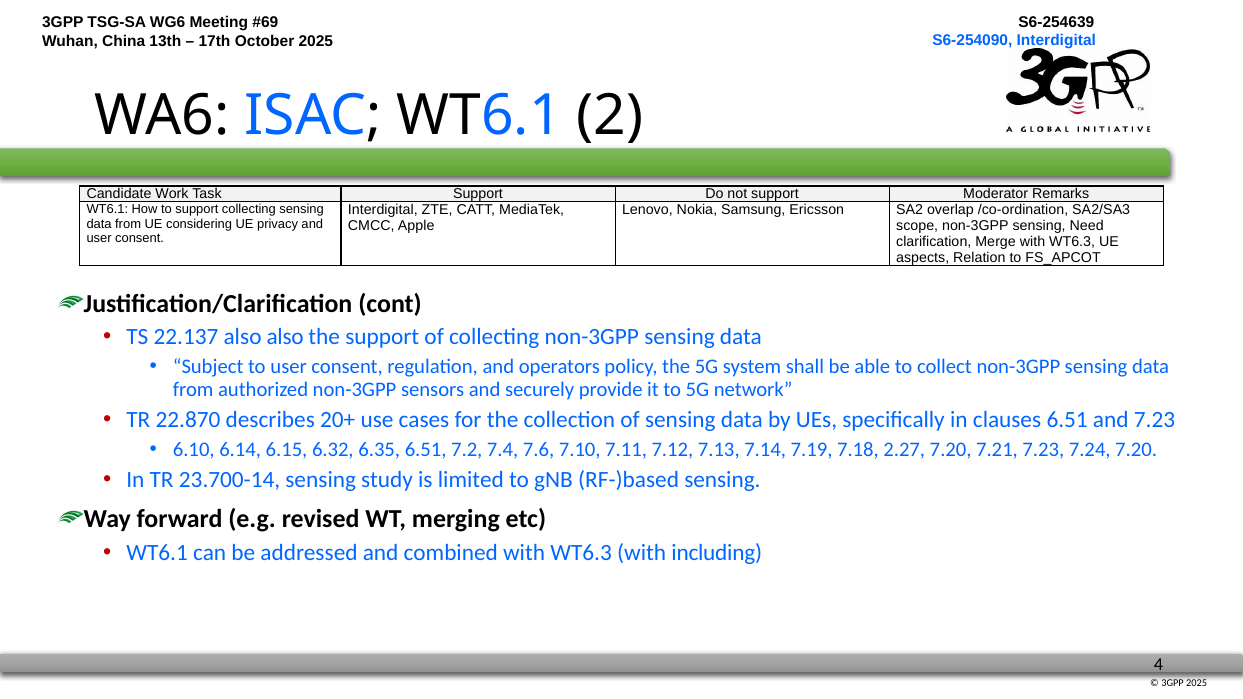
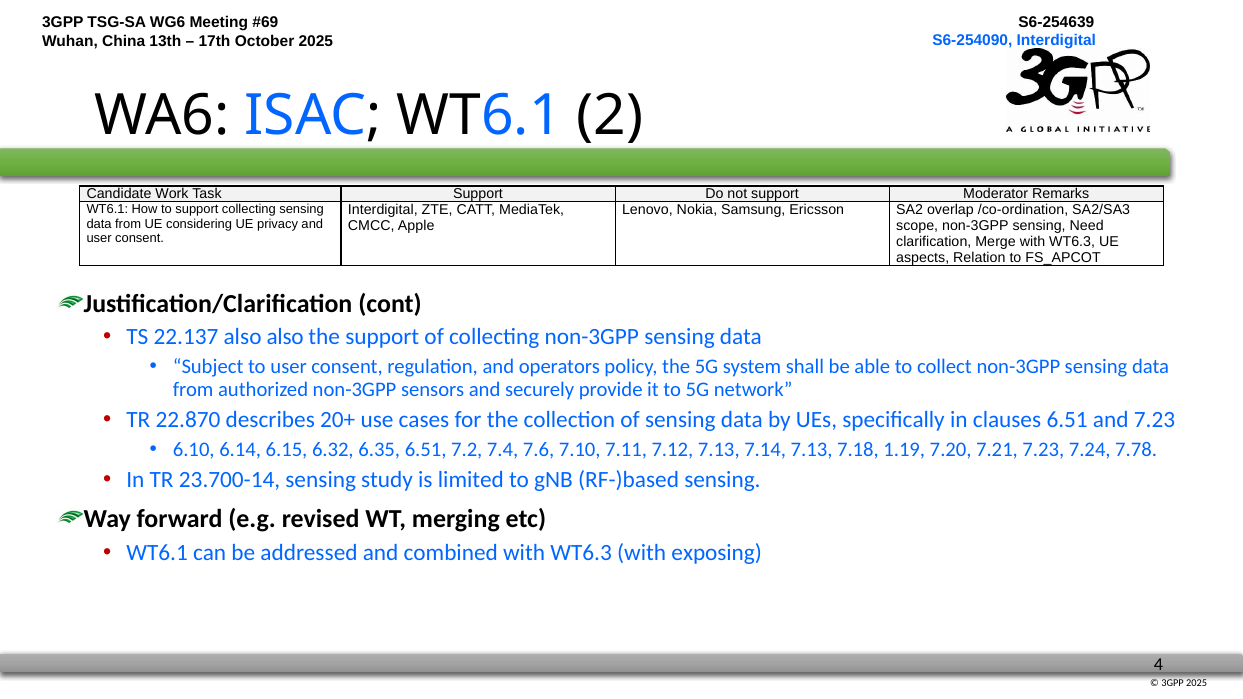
7.14 7.19: 7.19 -> 7.13
2.27: 2.27 -> 1.19
7.24 7.20: 7.20 -> 7.78
including: including -> exposing
